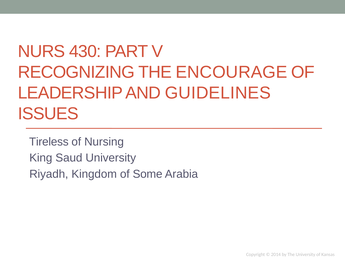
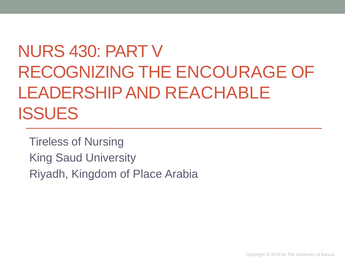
GUIDELINES: GUIDELINES -> REACHABLE
Some: Some -> Place
